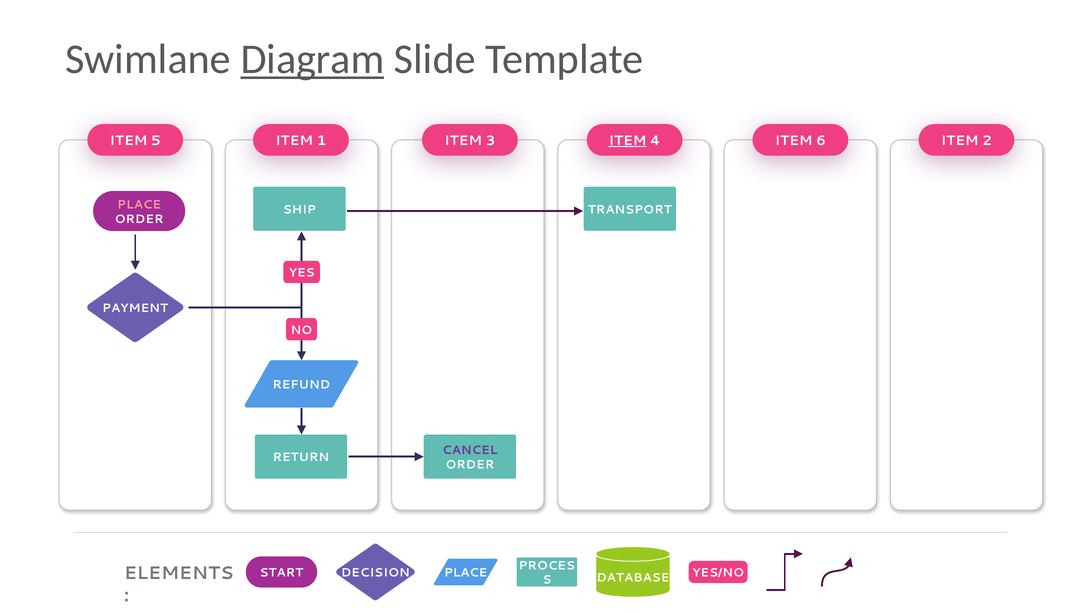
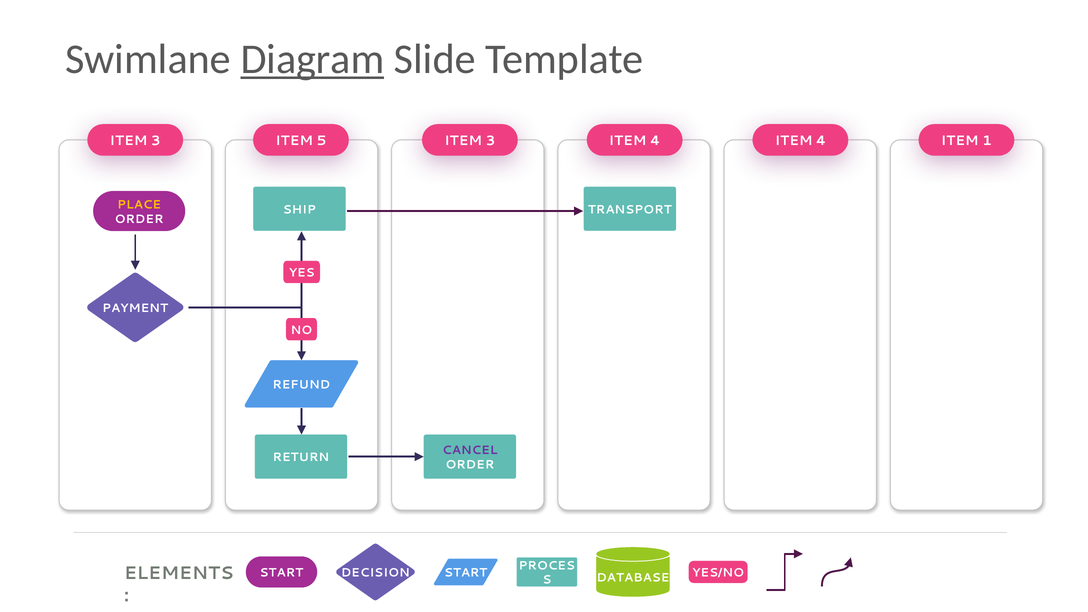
5 at (156, 141): 5 -> 3
1: 1 -> 5
ITEM at (628, 141) underline: present -> none
4 ITEM 6: 6 -> 4
2: 2 -> 1
PLACE at (139, 205) colour: pink -> yellow
DECISION PLACE: PLACE -> START
